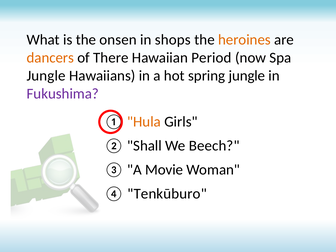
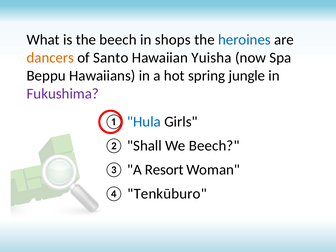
the onsen: onsen -> beech
heroines colour: orange -> blue
There: There -> Santo
Period: Period -> Yuisha
Jungle at (46, 76): Jungle -> Beppu
Hula colour: orange -> blue
Movie: Movie -> Resort
